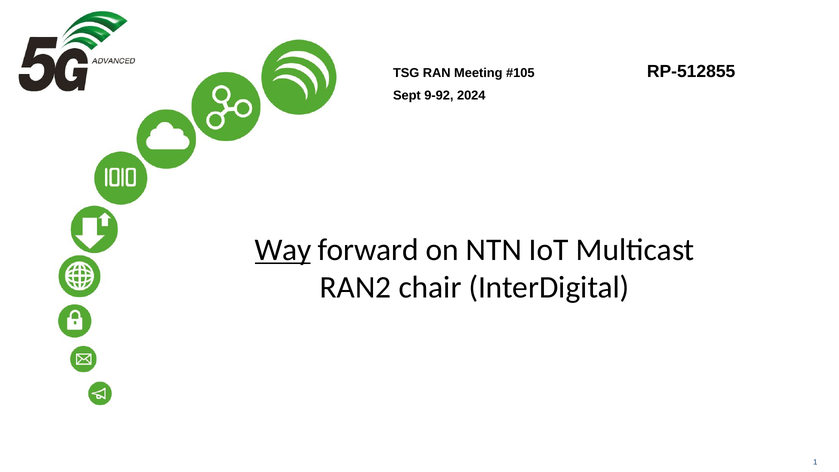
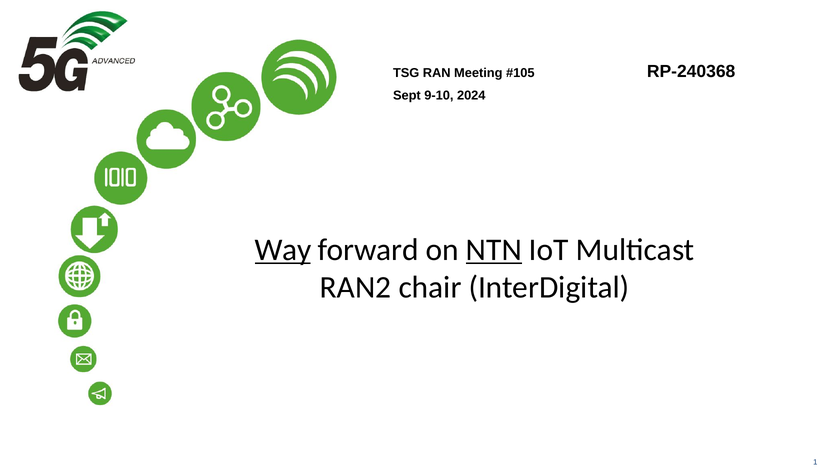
RP-512855: RP-512855 -> RP-240368
9-92: 9-92 -> 9-10
NTN underline: none -> present
